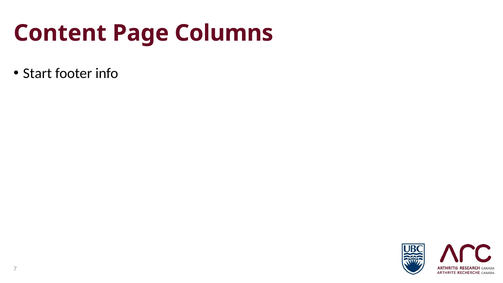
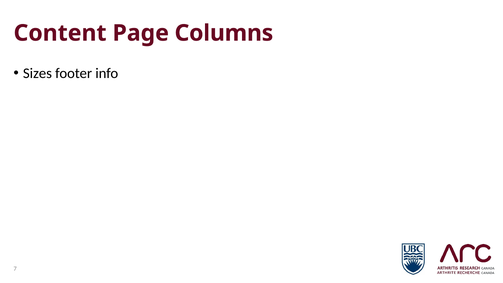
Start: Start -> Sizes
